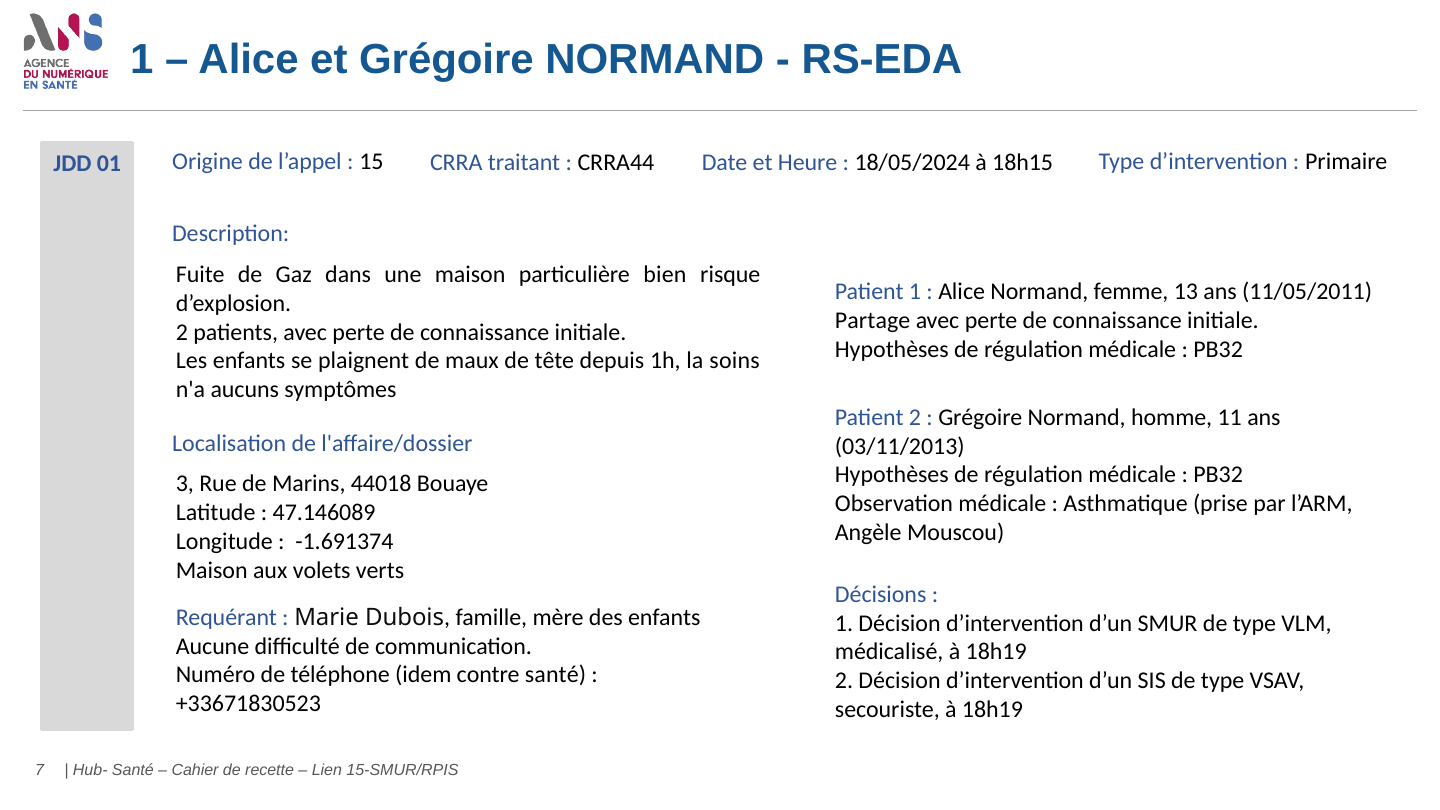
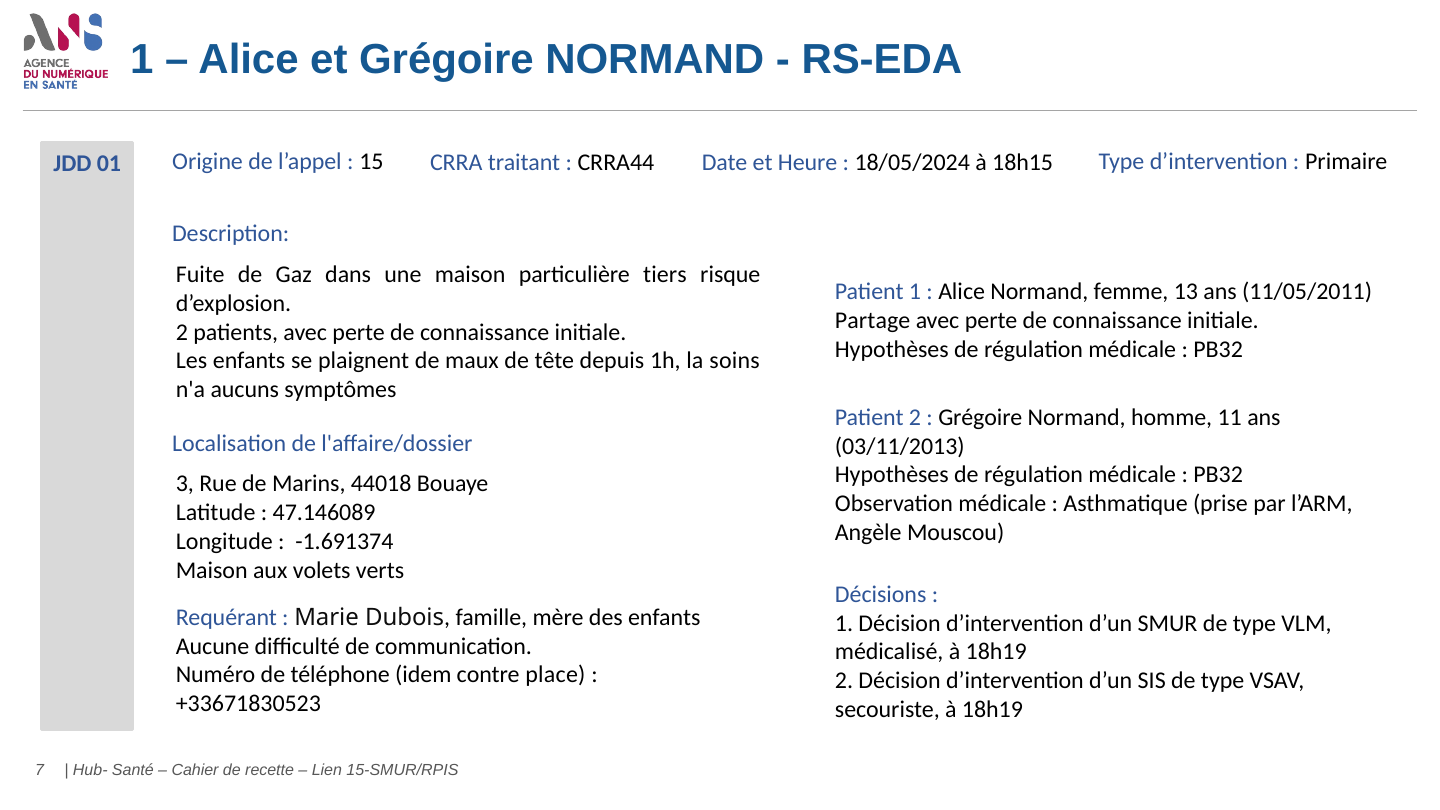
bien: bien -> tiers
contre santé: santé -> place
